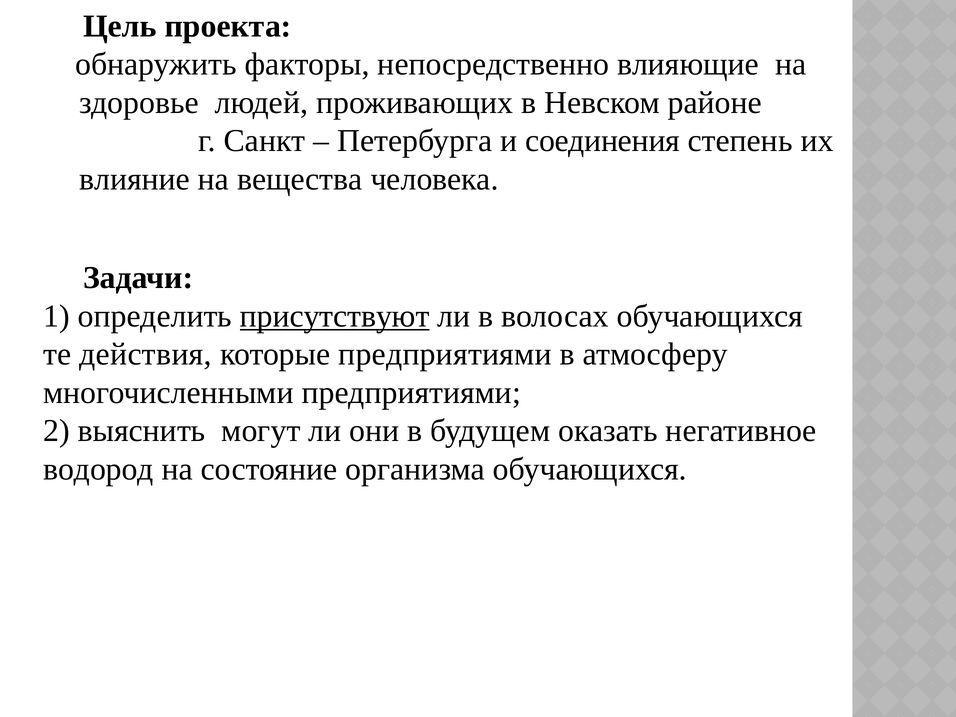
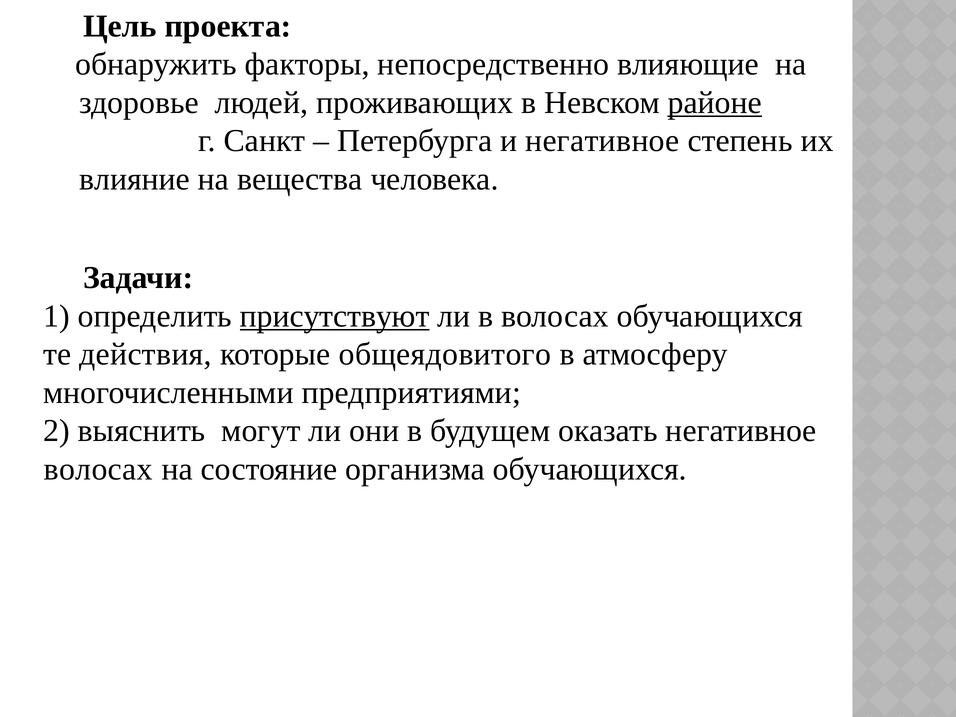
районе underline: none -> present
и соединения: соединения -> негативное
которые предприятиями: предприятиями -> общеядовитого
водород at (98, 469): водород -> волосах
